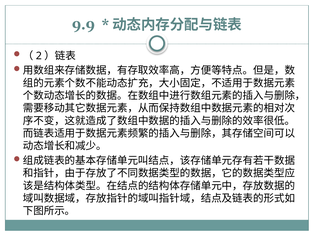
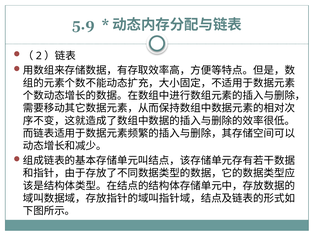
9.9: 9.9 -> 5.9
